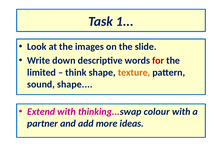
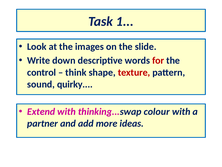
limited: limited -> control
texture colour: orange -> red
sound shape: shape -> quirky
